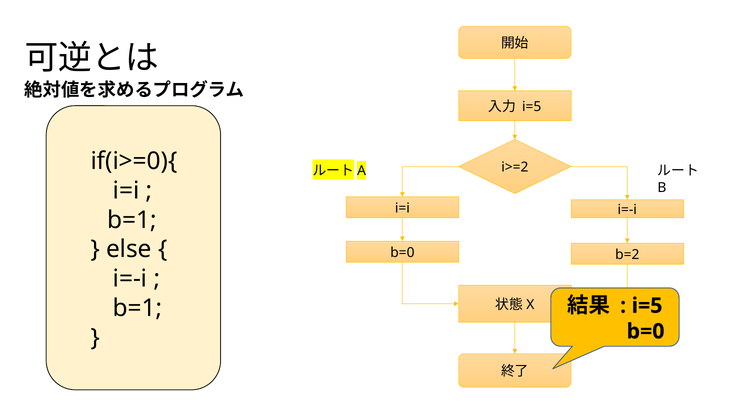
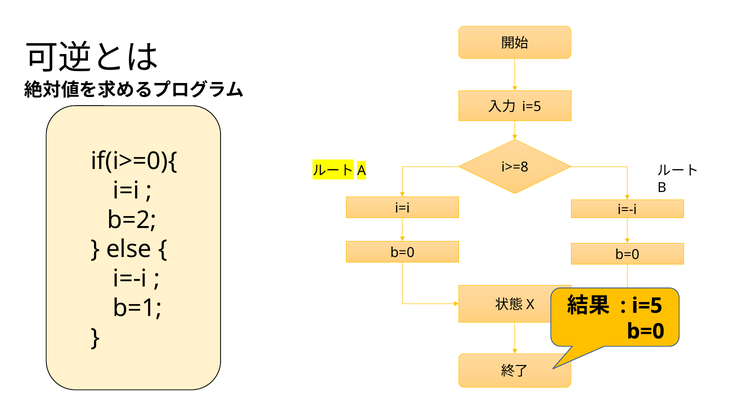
i>=2: i>=2 -> i>=8
b=1 at (132, 220): b=1 -> b=2
b=0 b=2: b=2 -> b=0
